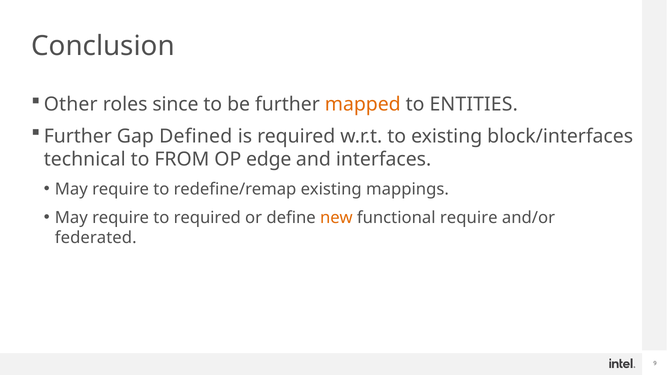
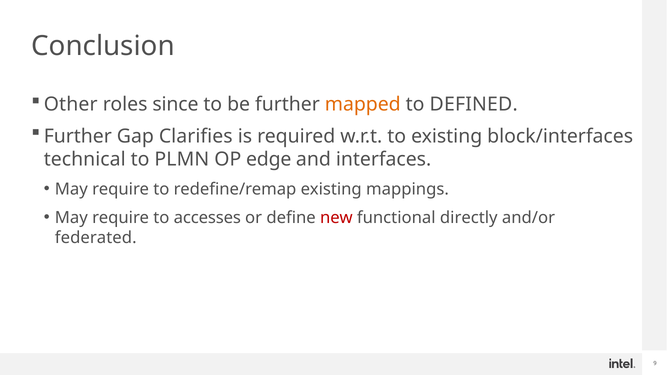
ENTITIES: ENTITIES -> DEFINED
Defined: Defined -> Clarifies
FROM: FROM -> PLMN
to required: required -> accesses
new colour: orange -> red
functional require: require -> directly
